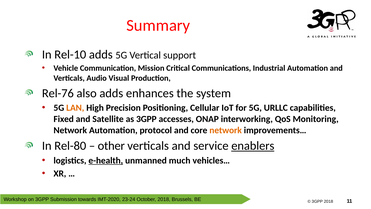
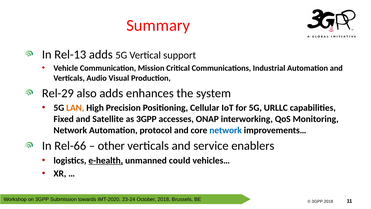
Rel-10: Rel-10 -> Rel-13
Rel-76: Rel-76 -> Rel-29
network at (226, 130) colour: orange -> blue
Rel-80: Rel-80 -> Rel-66
enablers underline: present -> none
much: much -> could
